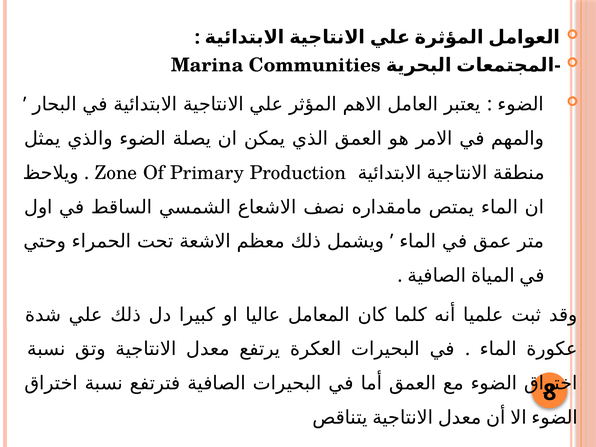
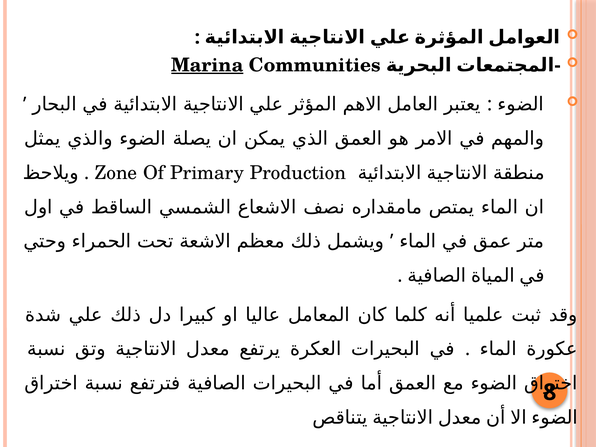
Marina underline: none -> present
